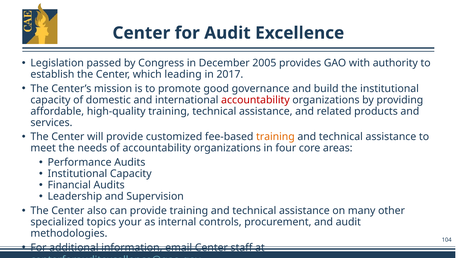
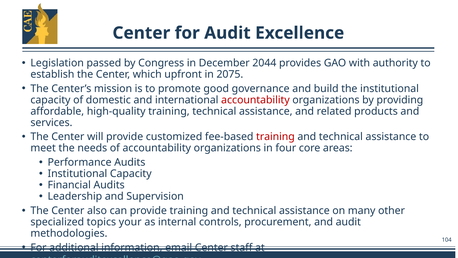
2005: 2005 -> 2044
leading: leading -> upfront
2017: 2017 -> 2075
training at (275, 137) colour: orange -> red
